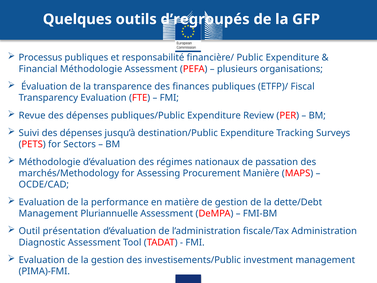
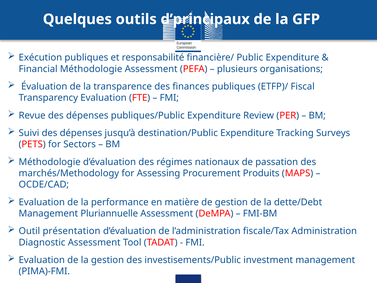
d’regroupés: d’regroupés -> d’principaux
Processus: Processus -> Exécution
Manière: Manière -> Produits
